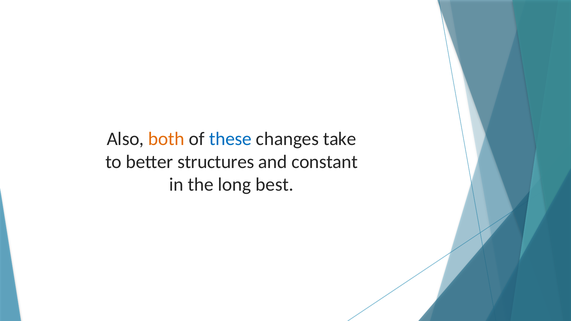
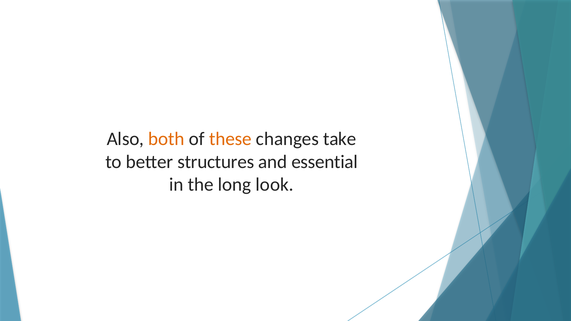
these colour: blue -> orange
constant: constant -> essential
best: best -> look
